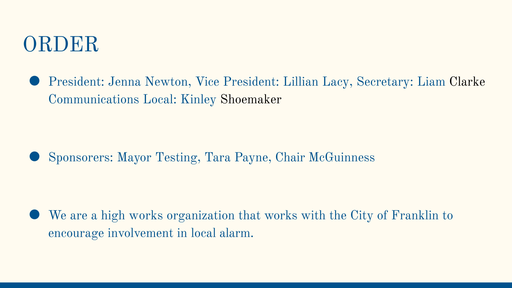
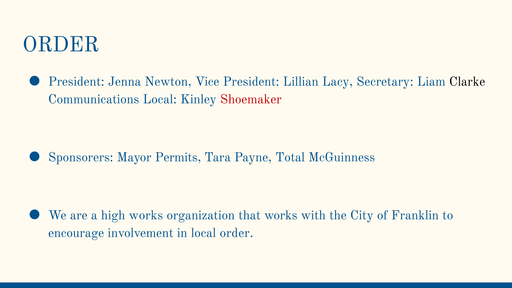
Shoemaker colour: black -> red
Testing: Testing -> Permits
Chair: Chair -> Total
local alarm: alarm -> order
